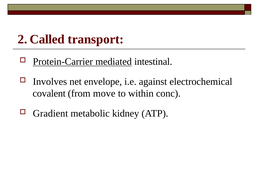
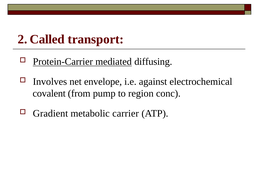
intestinal: intestinal -> diffusing
move: move -> pump
within: within -> region
kidney: kidney -> carrier
